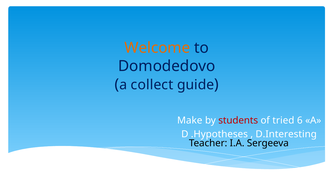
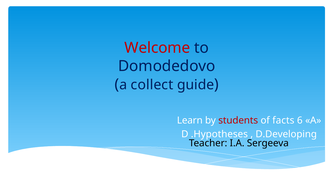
Welcome colour: orange -> red
Make: Make -> Learn
tried: tried -> facts
D.Interesting: D.Interesting -> D.Developing
